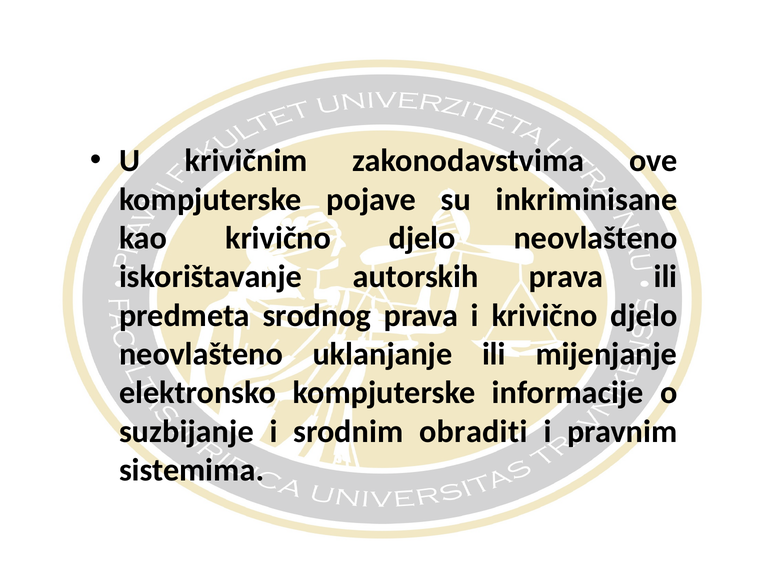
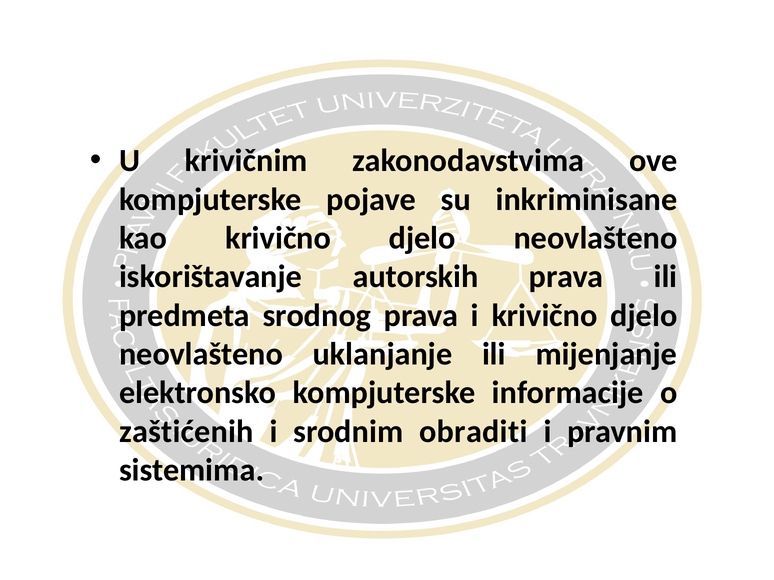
suzbijanje: suzbijanje -> zaštićenih
